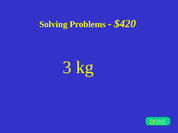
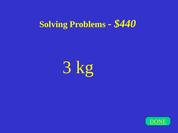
$420: $420 -> $440
